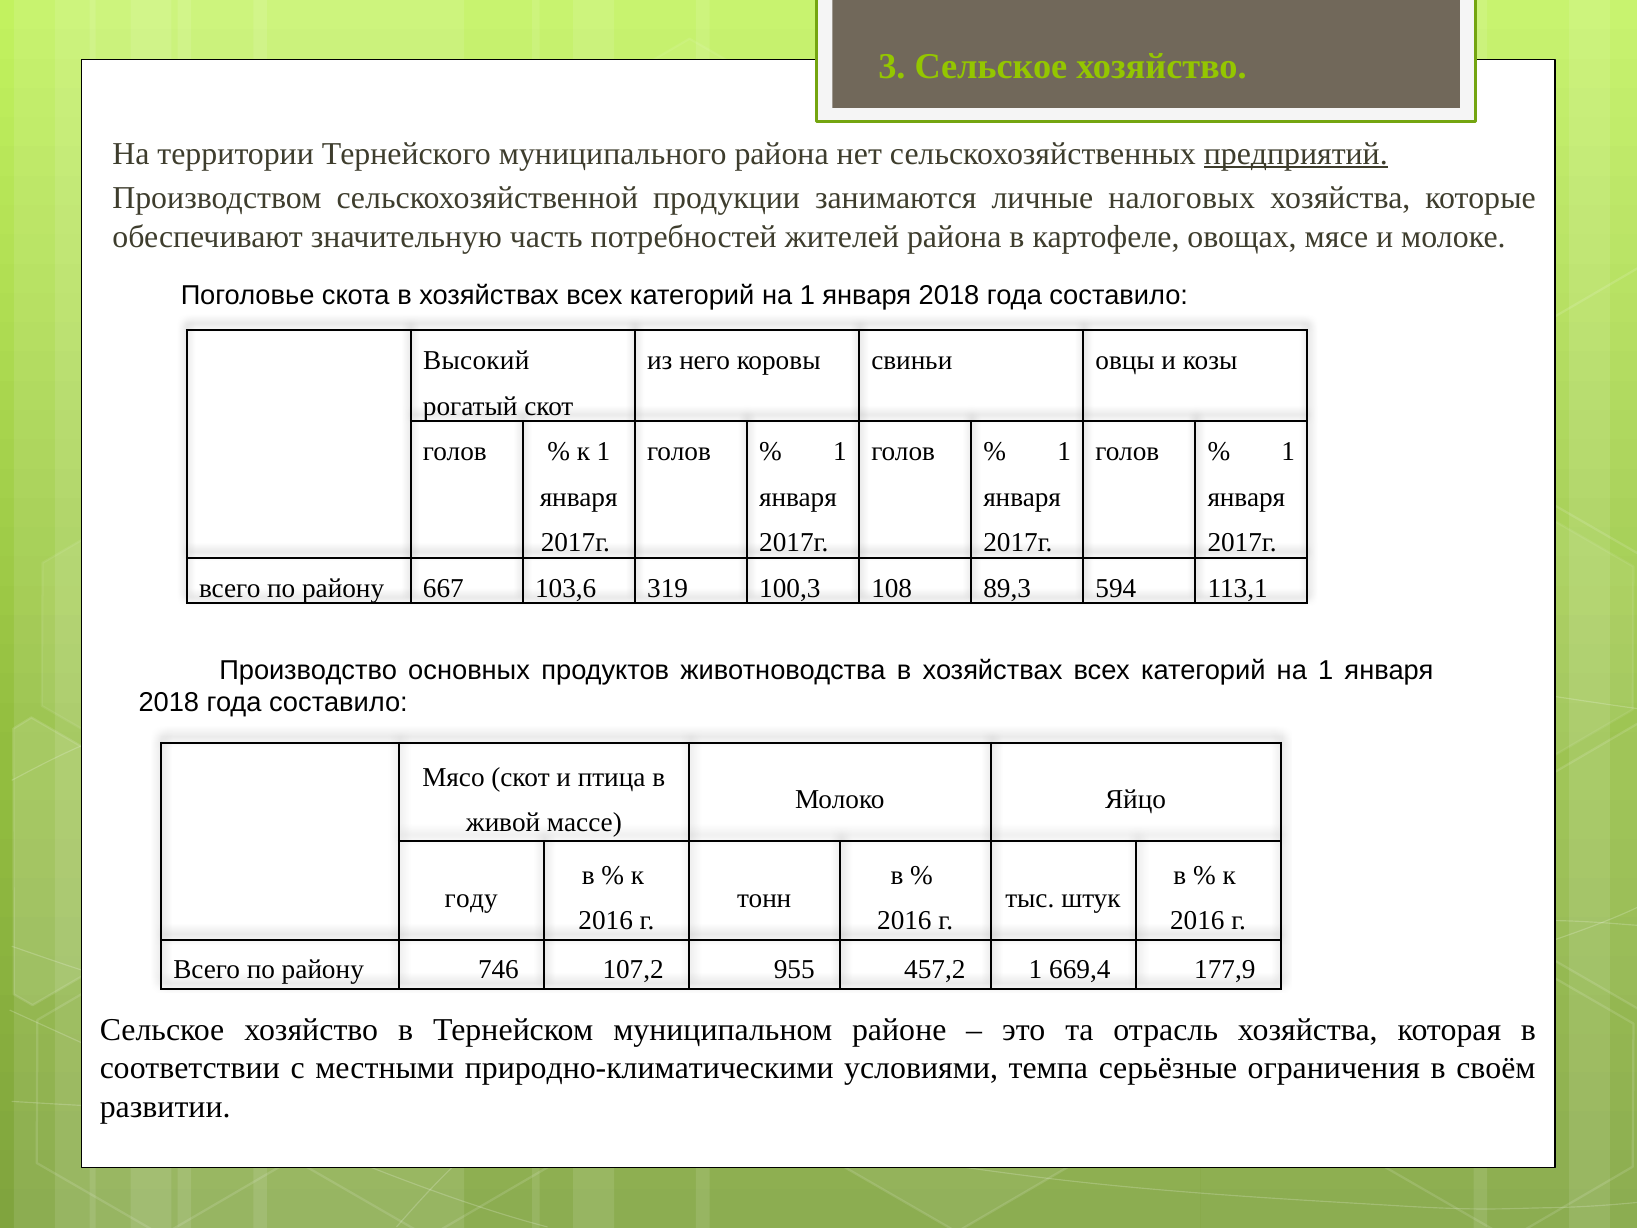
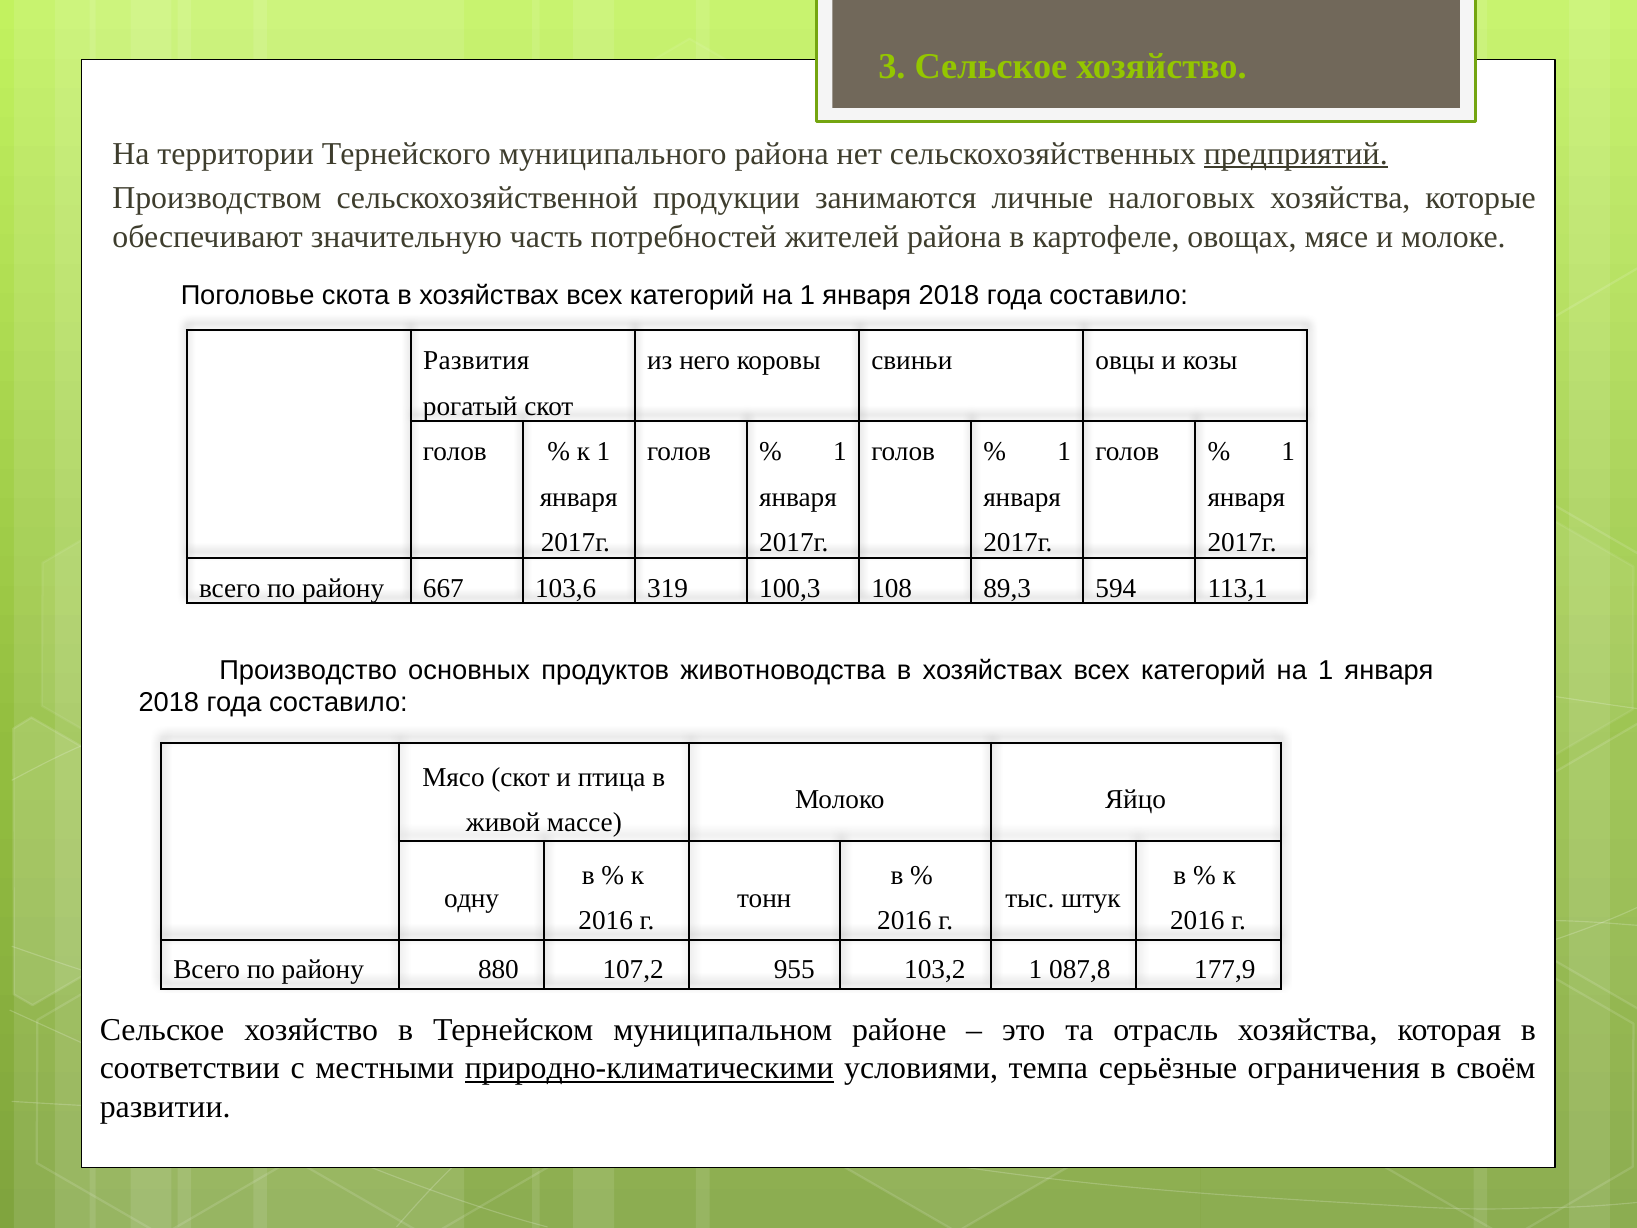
Высокий: Высокий -> Развития
году: году -> одну
746: 746 -> 880
457,2: 457,2 -> 103,2
669,4: 669,4 -> 087,8
природно-климатическими underline: none -> present
